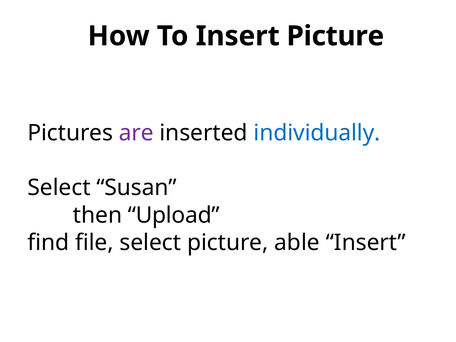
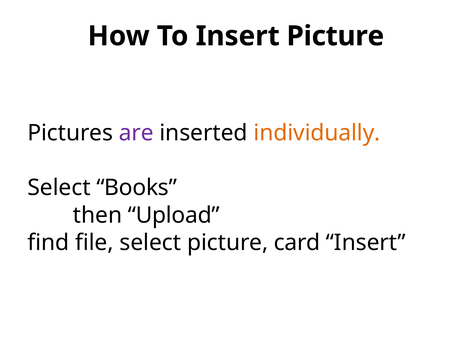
individually colour: blue -> orange
Susan: Susan -> Books
able: able -> card
